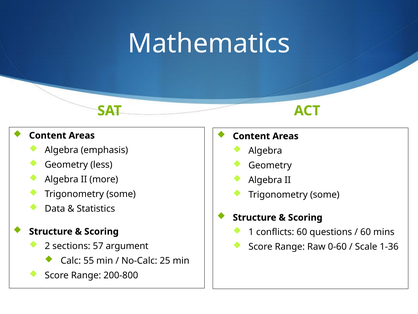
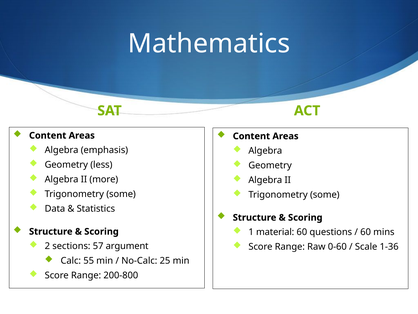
conflicts: conflicts -> material
